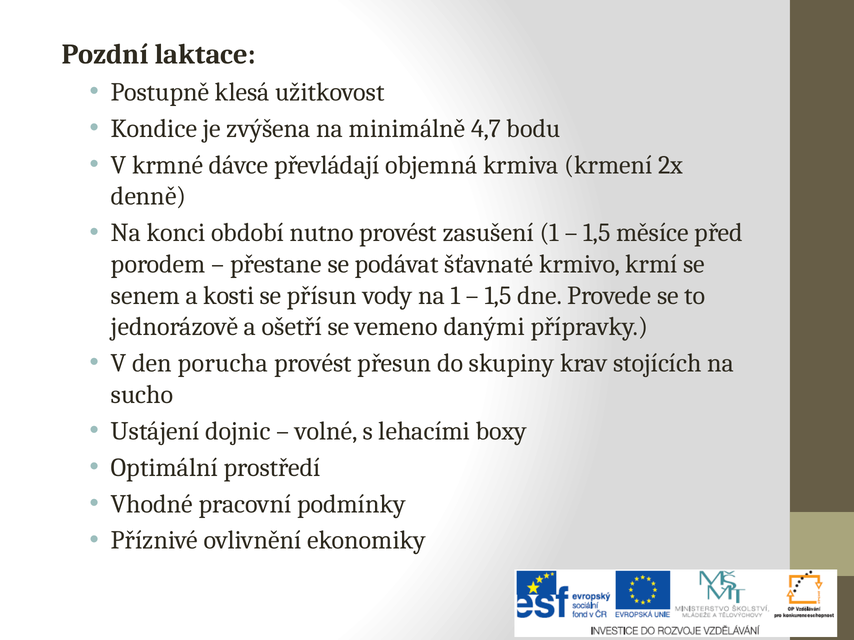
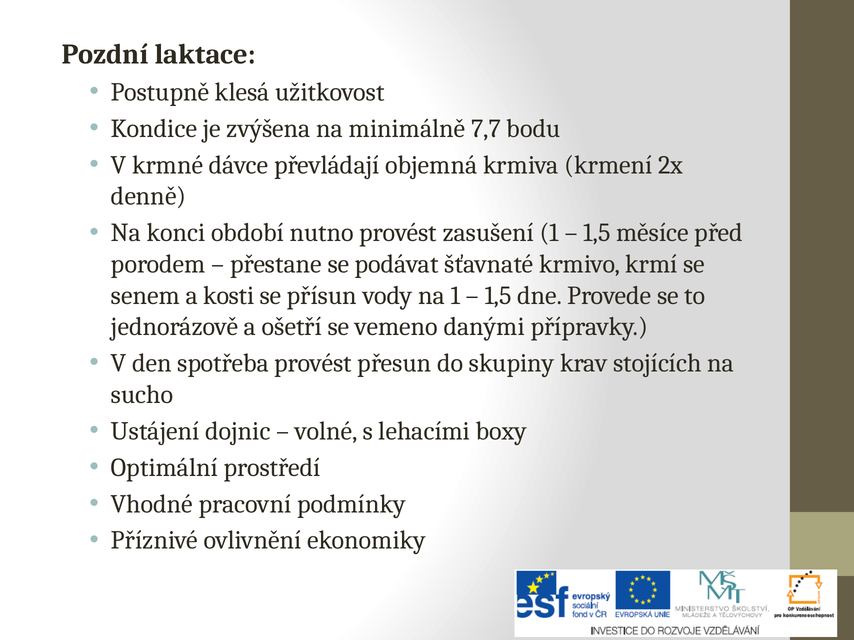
4,7: 4,7 -> 7,7
porucha: porucha -> spotřeba
